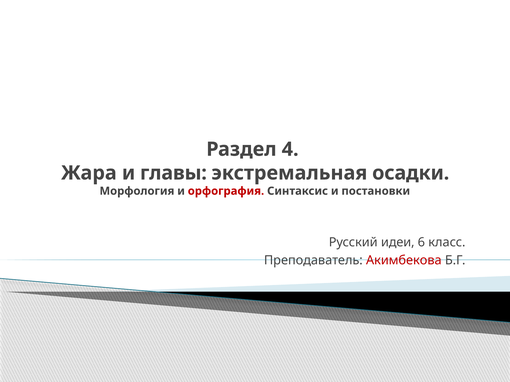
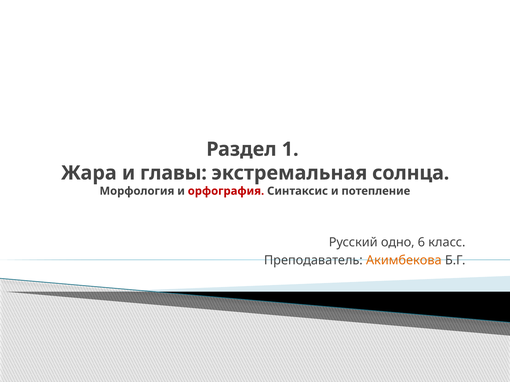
4: 4 -> 1
осадки: осадки -> солнца
постановки: постановки -> потепление
идеи: идеи -> одно
Акимбекова colour: red -> orange
